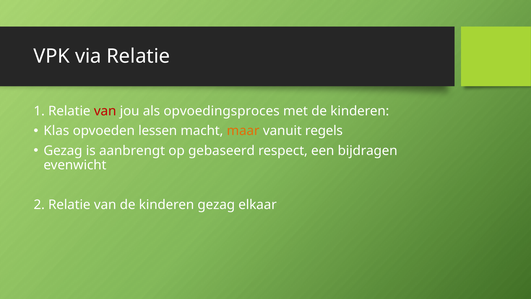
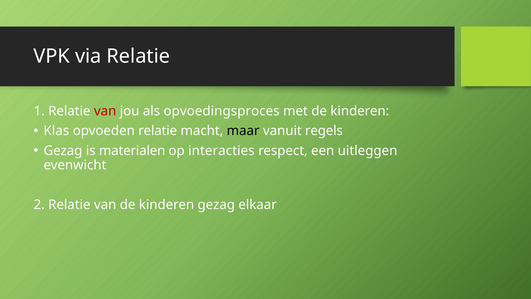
opvoeden lessen: lessen -> relatie
maar colour: orange -> black
aanbrengt: aanbrengt -> materialen
gebaseerd: gebaseerd -> interacties
bijdragen: bijdragen -> uitleggen
